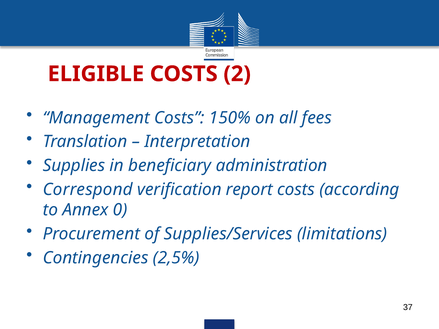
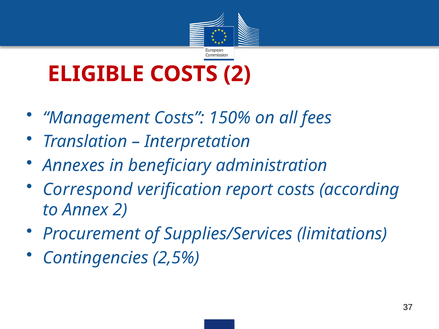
Supplies: Supplies -> Annexes
Annex 0: 0 -> 2
